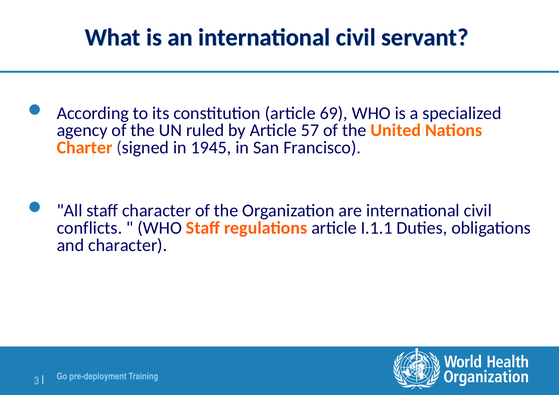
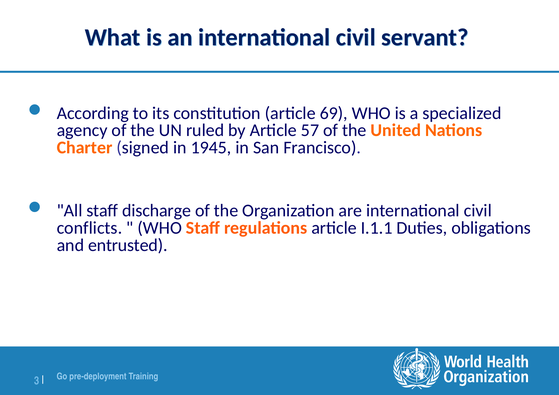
staff character: character -> discharge
and character: character -> entrusted
